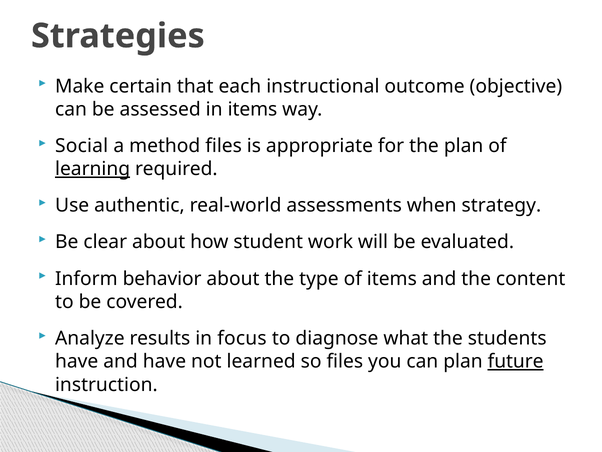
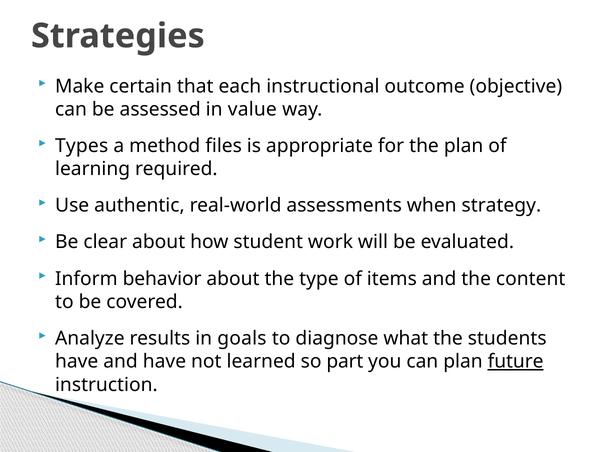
in items: items -> value
Social: Social -> Types
learning underline: present -> none
focus: focus -> goals
so files: files -> part
